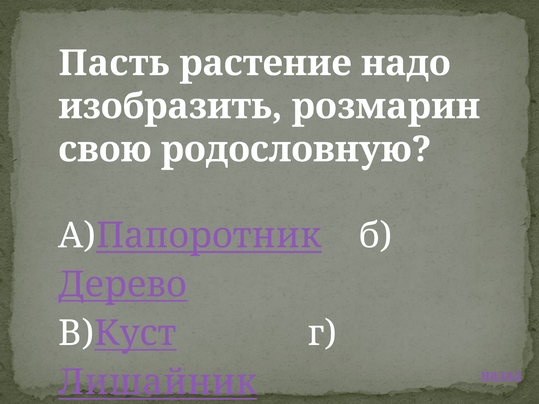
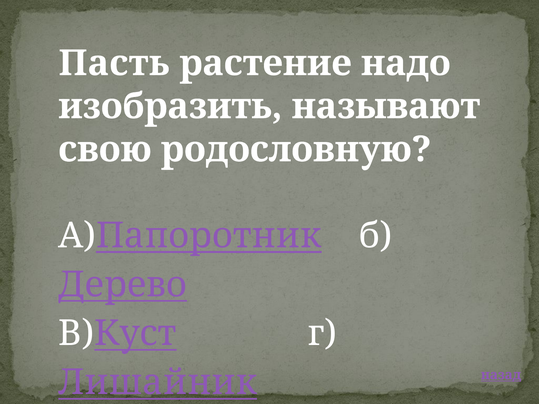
розмарин: розмарин -> называют
